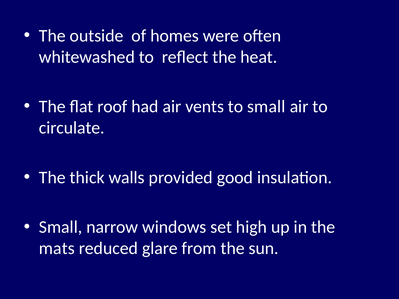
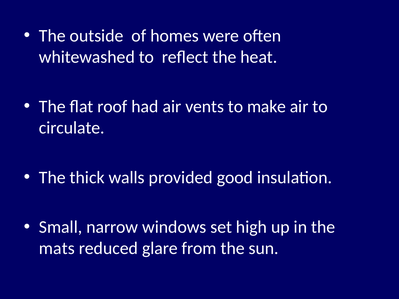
to small: small -> make
